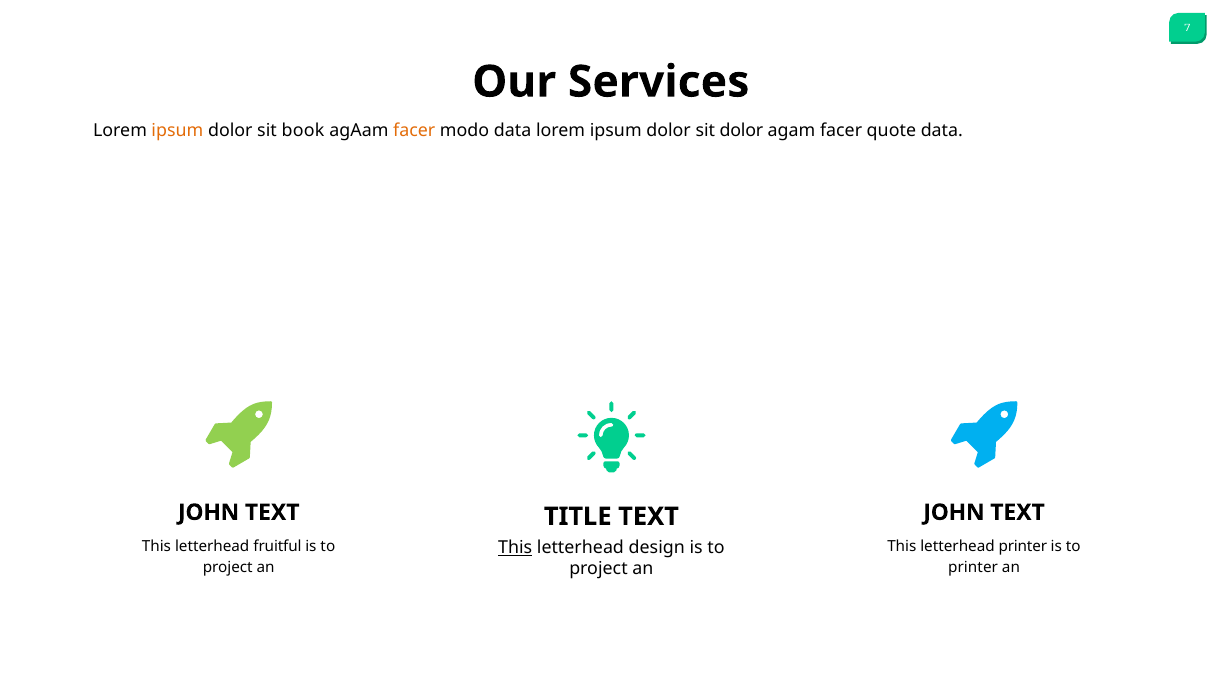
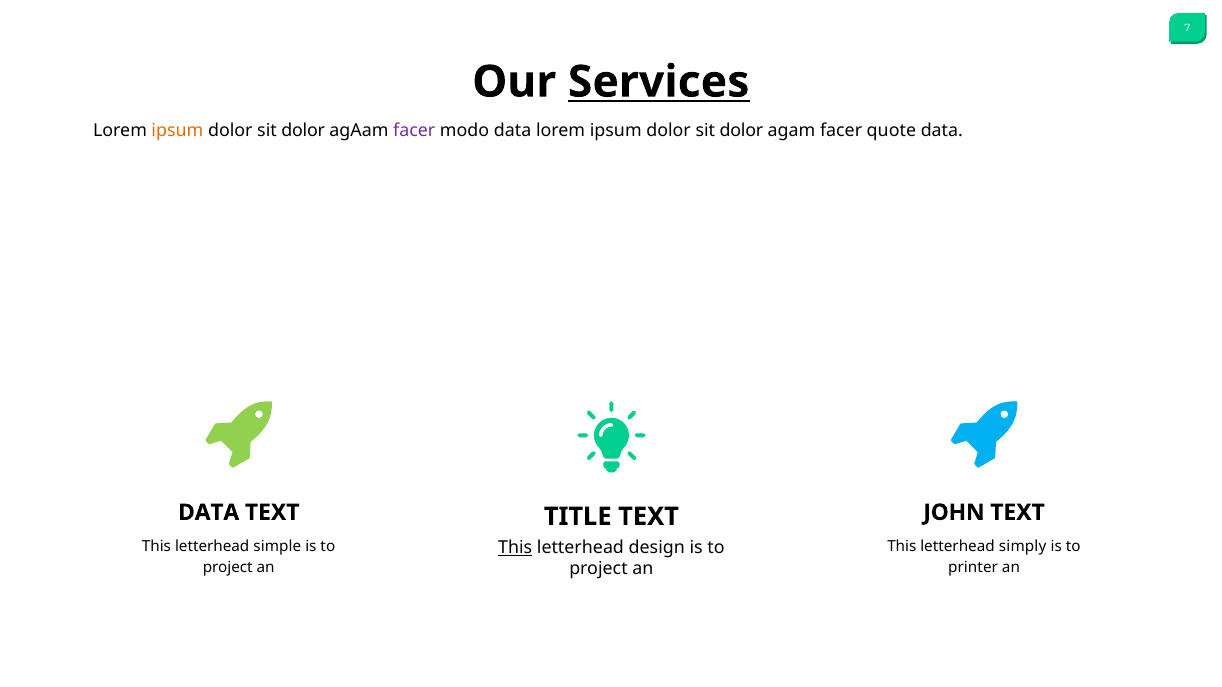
Services underline: none -> present
book at (303, 130): book -> dolor
facer at (414, 130) colour: orange -> purple
JOHN at (209, 513): JOHN -> DATA
fruitful: fruitful -> simple
letterhead printer: printer -> simply
